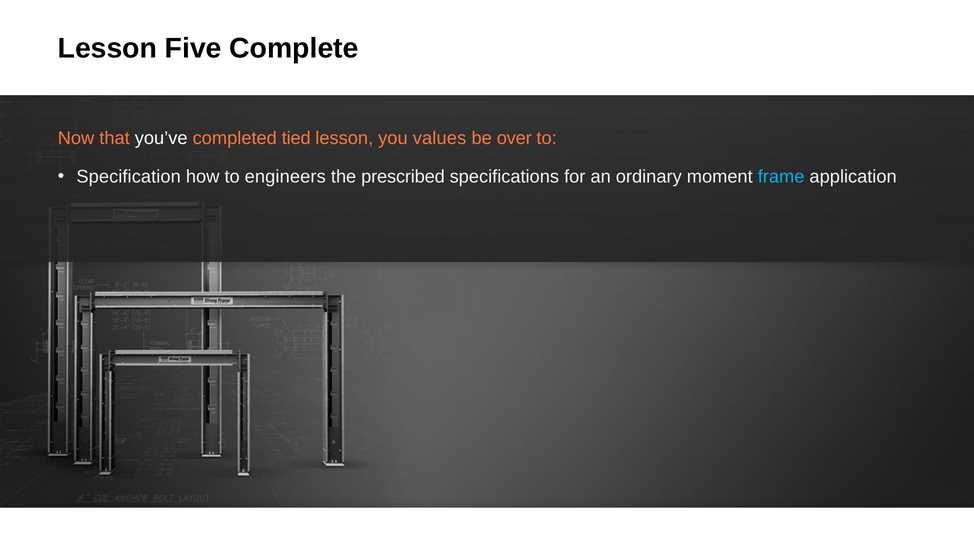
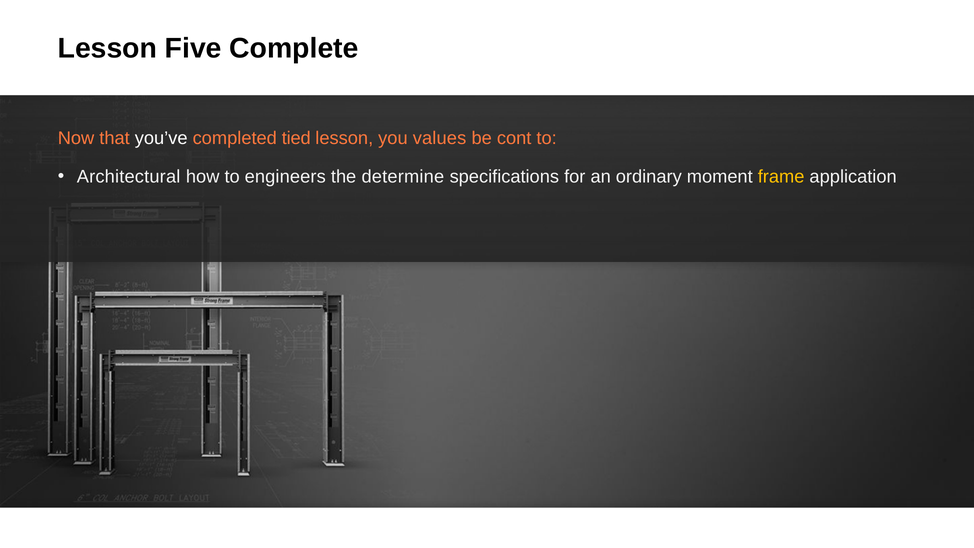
over: over -> cont
Specification: Specification -> Architectural
prescribed: prescribed -> determine
frame colour: light blue -> yellow
